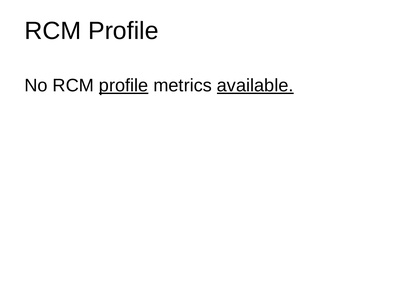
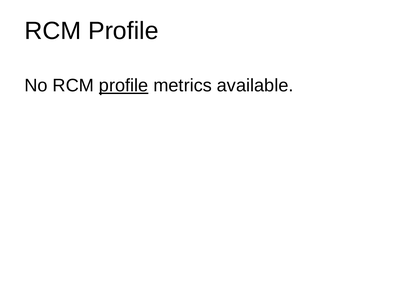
available underline: present -> none
